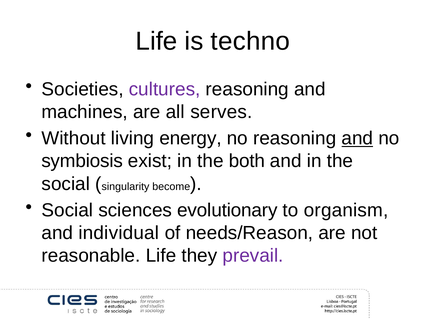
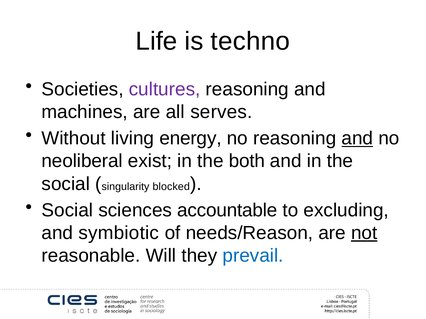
symbiosis: symbiosis -> neoliberal
become: become -> blocked
evolutionary: evolutionary -> accountable
organism: organism -> excluding
individual: individual -> symbiotic
not underline: none -> present
reasonable Life: Life -> Will
prevail colour: purple -> blue
